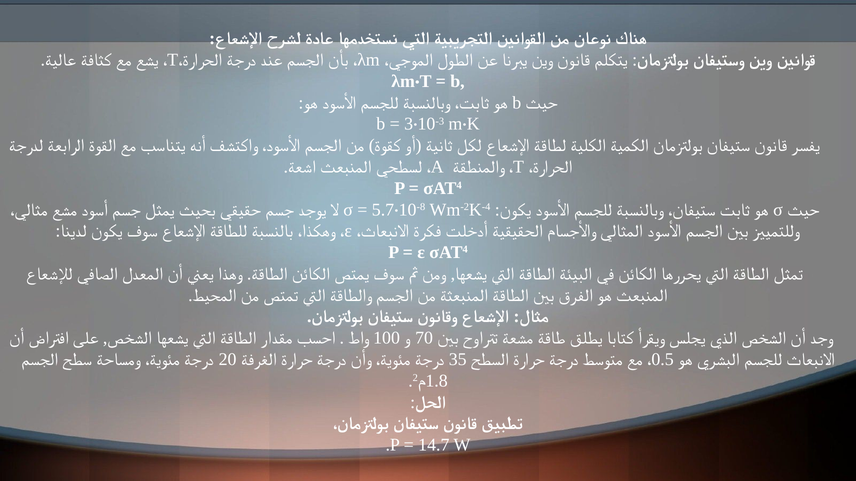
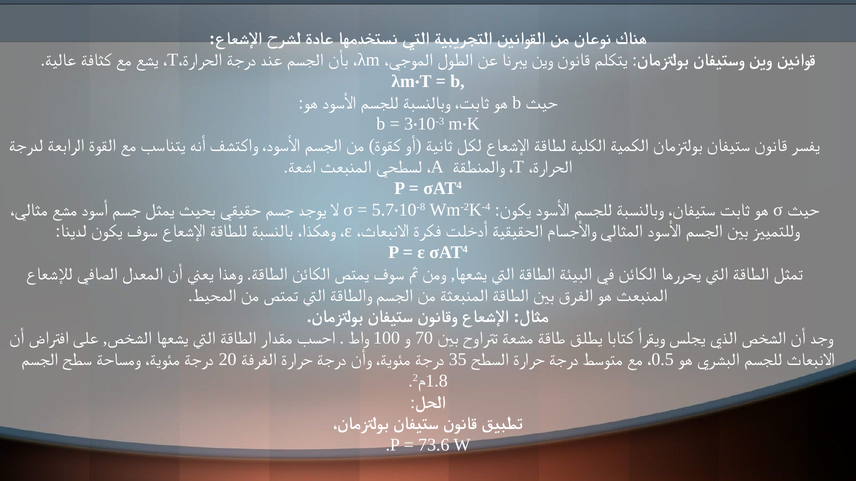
14.7: 14.7 -> 73.6
